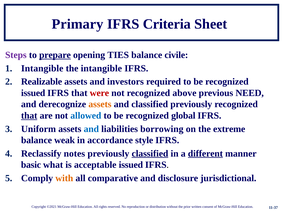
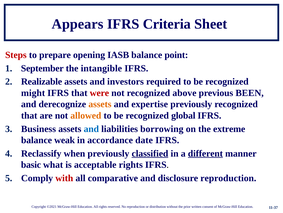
Primary: Primary -> Appears
Steps colour: purple -> red
prepare underline: present -> none
TIES: TIES -> IASB
civile: civile -> point
Intangible at (42, 68): Intangible -> September
issued at (33, 93): issued -> might
NEED: NEED -> BEEN
and classified: classified -> expertise
that at (29, 115) underline: present -> none
allowed colour: blue -> orange
Uniform: Uniform -> Business
style: style -> date
notes: notes -> when
acceptable issued: issued -> rights
with colour: orange -> red
disclosure jurisdictional: jurisdictional -> reproduction
